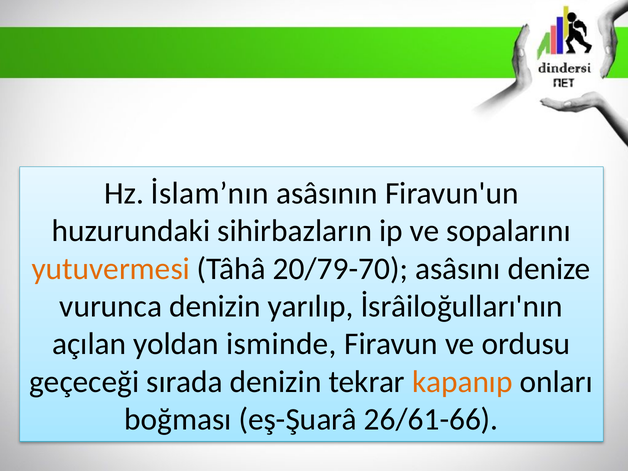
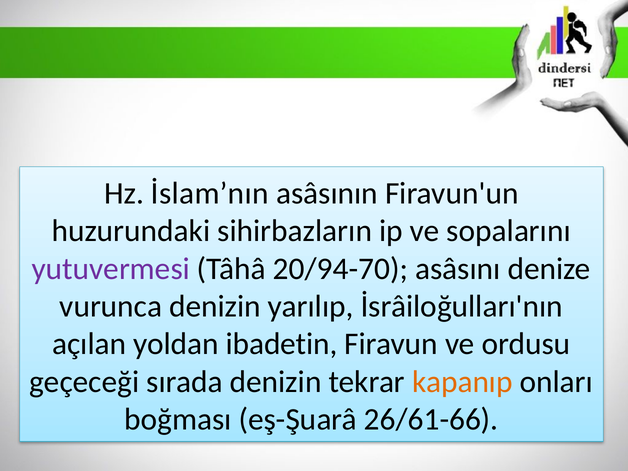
yutuvermesi colour: orange -> purple
20/79-70: 20/79-70 -> 20/94-70
isminde: isminde -> ibadetin
